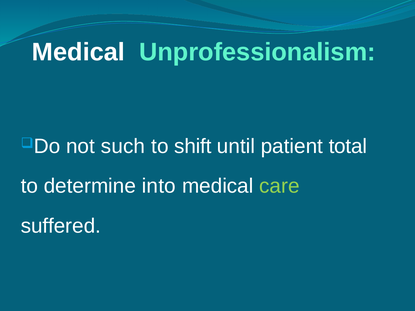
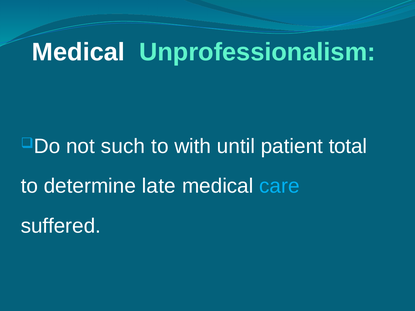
shift: shift -> with
into: into -> late
care colour: light green -> light blue
